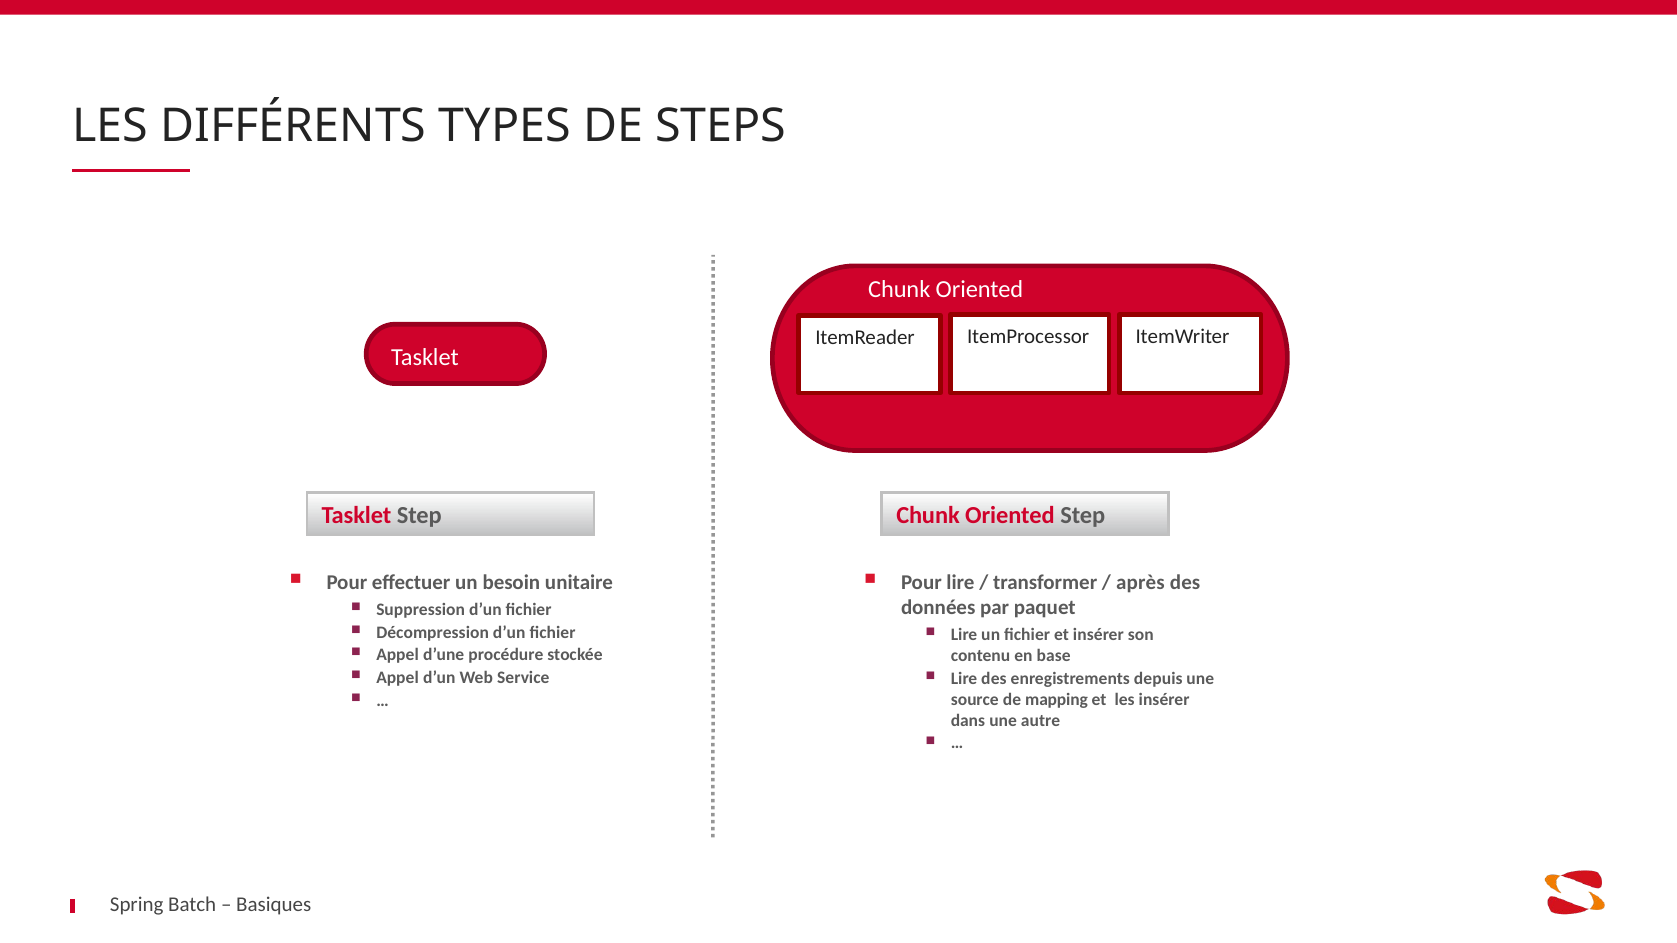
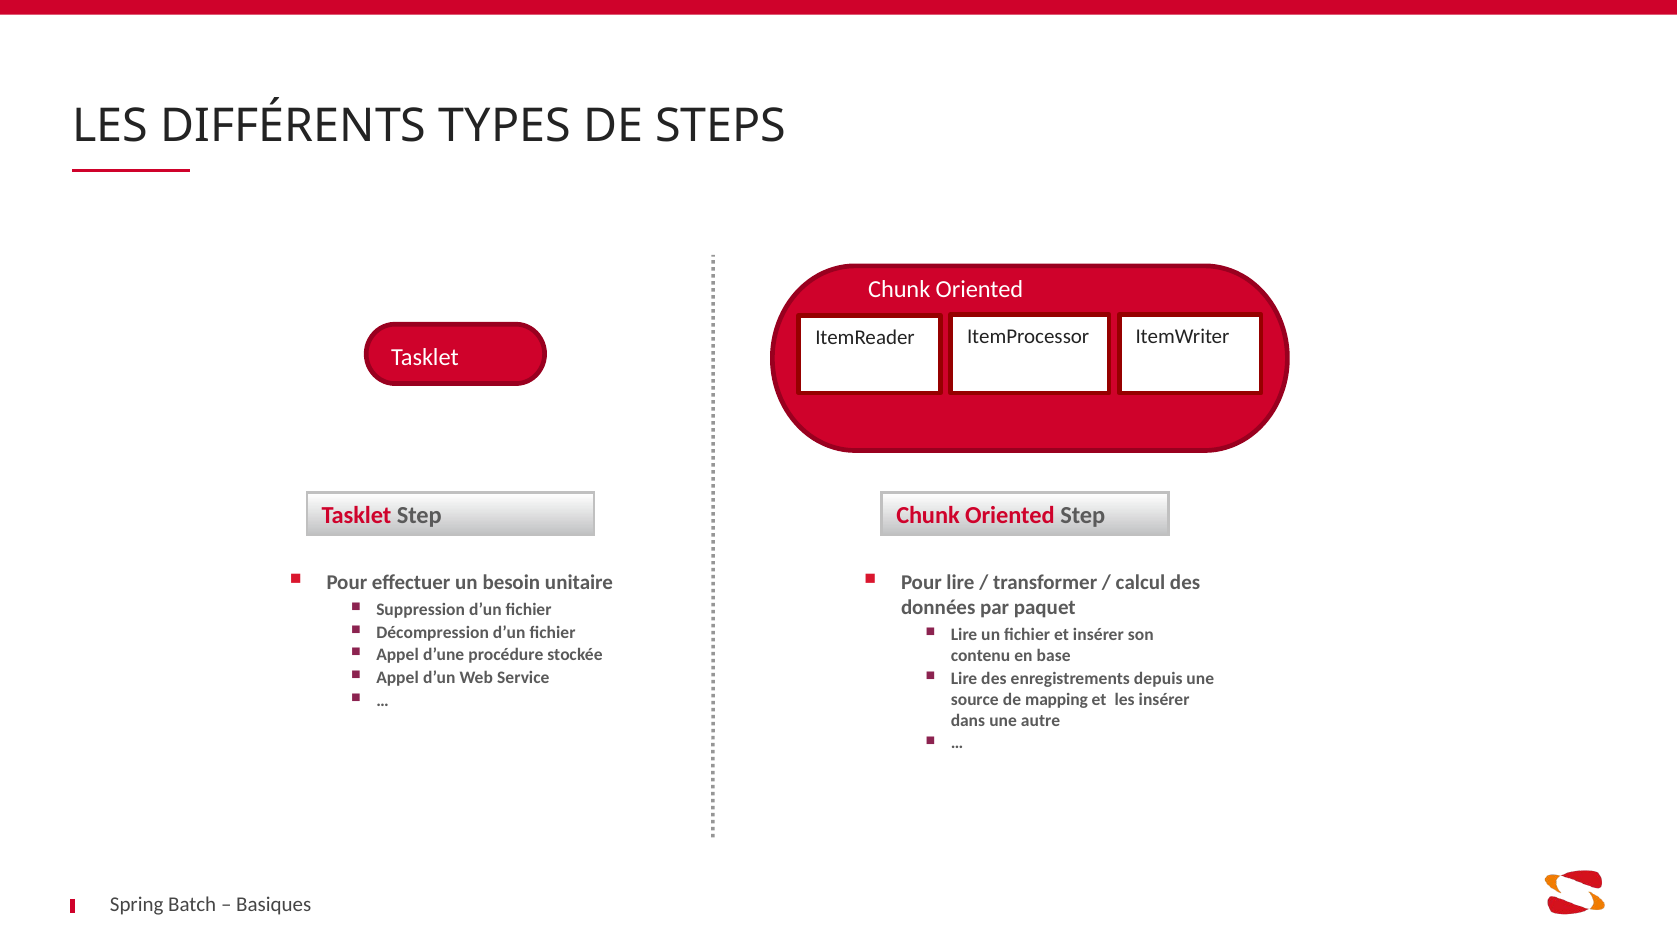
après: après -> calcul
